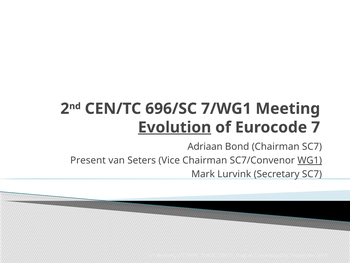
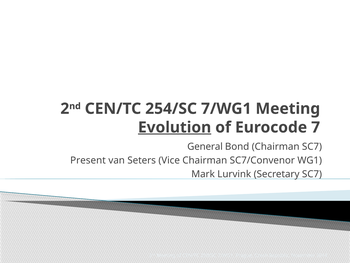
696/SC: 696/SC -> 254/SC
Adriaan: Adriaan -> General
WG1 underline: present -> none
